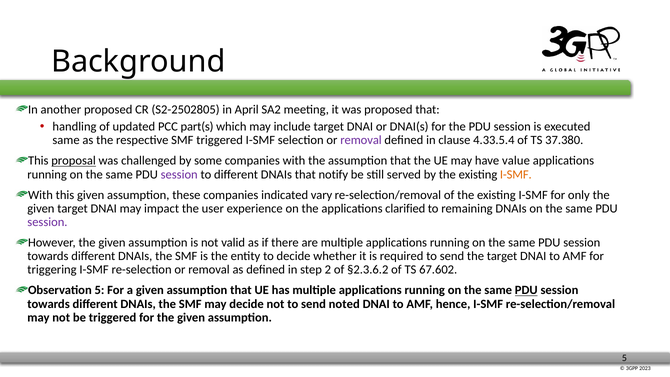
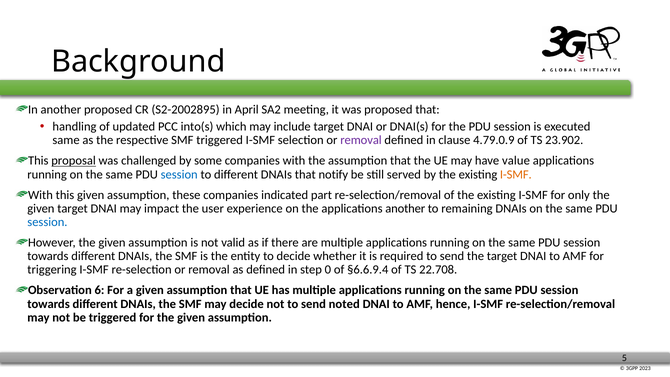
S2-2502805: S2-2502805 -> S2-2002895
part(s: part(s -> into(s
4.33.5.4: 4.33.5.4 -> 4.79.0.9
37.380: 37.380 -> 23.902
session at (179, 174) colour: purple -> blue
vary: vary -> part
applications clarified: clarified -> another
session at (47, 222) colour: purple -> blue
2: 2 -> 0
§2.3.6.2: §2.3.6.2 -> §6.6.9.4
67.602: 67.602 -> 22.708
Observation 5: 5 -> 6
PDU at (526, 290) underline: present -> none
